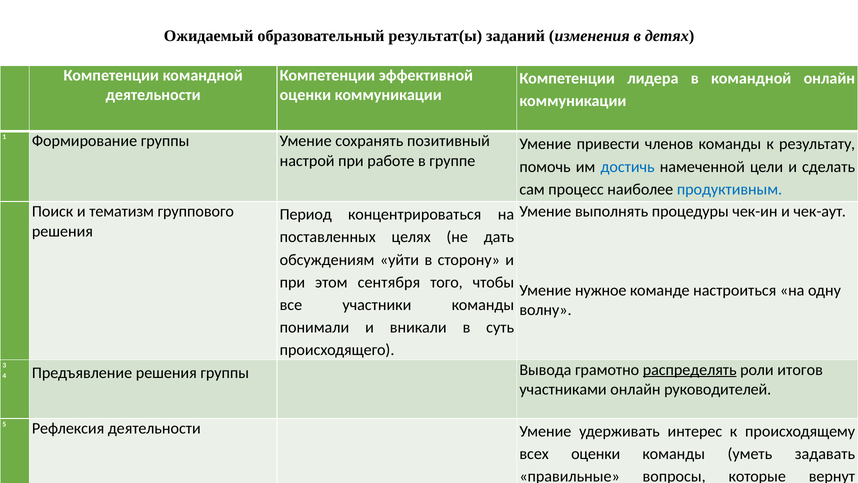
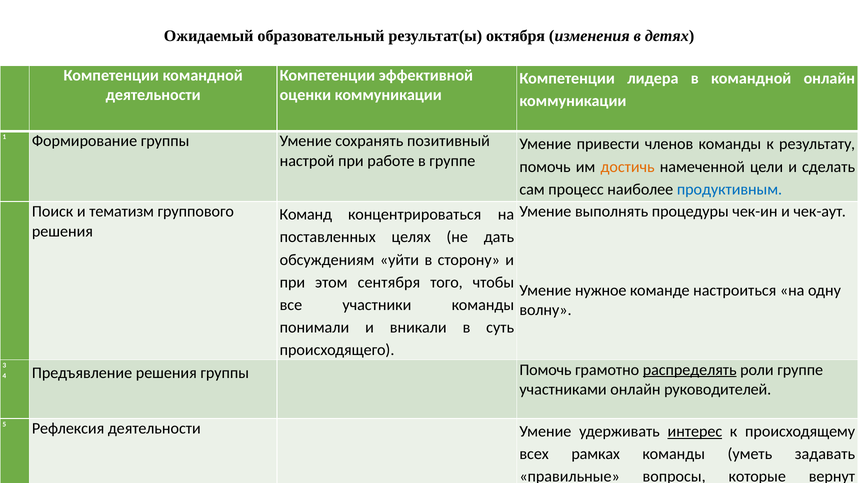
заданий: заданий -> октября
достичь colour: blue -> orange
Период: Период -> Команд
группы Вывода: Вывода -> Помочь
роли итогов: итогов -> группе
интерес underline: none -> present
всех оценки: оценки -> рамках
